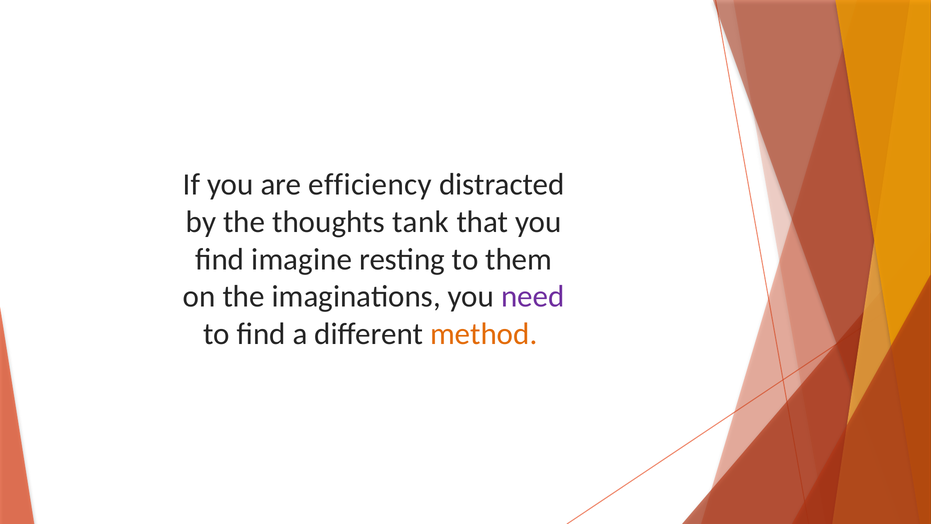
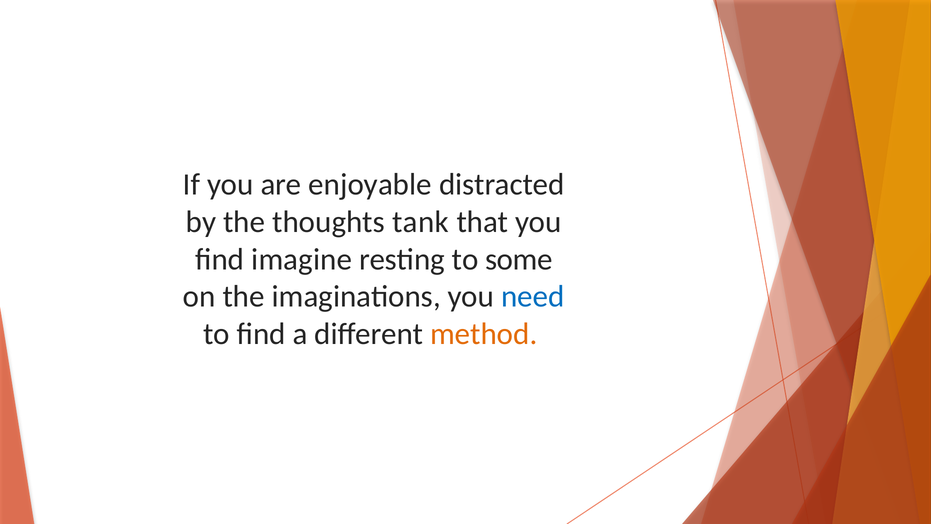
efficiency: efficiency -> enjoyable
them: them -> some
need colour: purple -> blue
